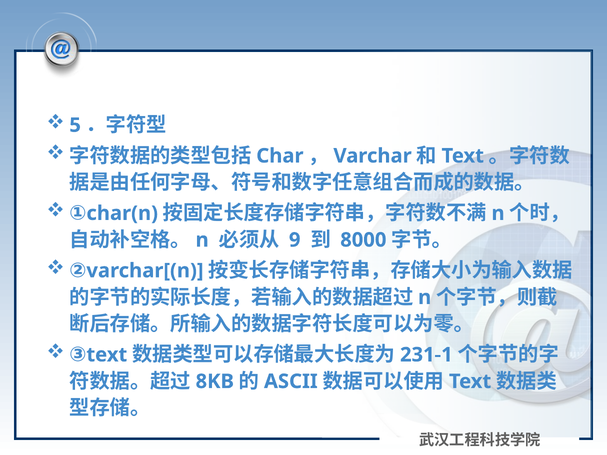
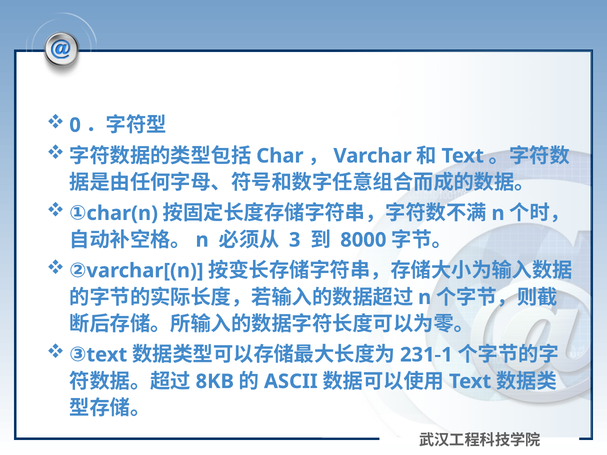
5: 5 -> 0
9: 9 -> 3
